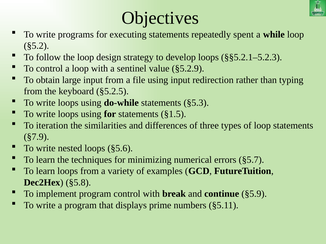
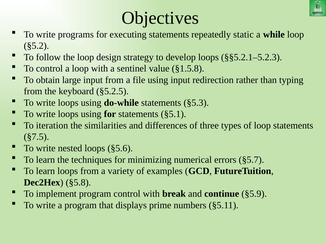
spent: spent -> static
§5.2.9: §5.2.9 -> §1.5.8
§1.5: §1.5 -> §5.1
§7.9: §7.9 -> §7.5
